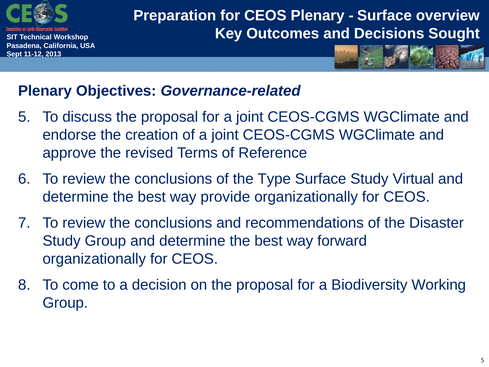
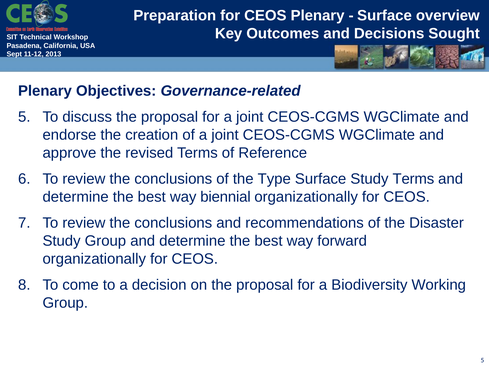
Study Virtual: Virtual -> Terms
provide: provide -> biennial
